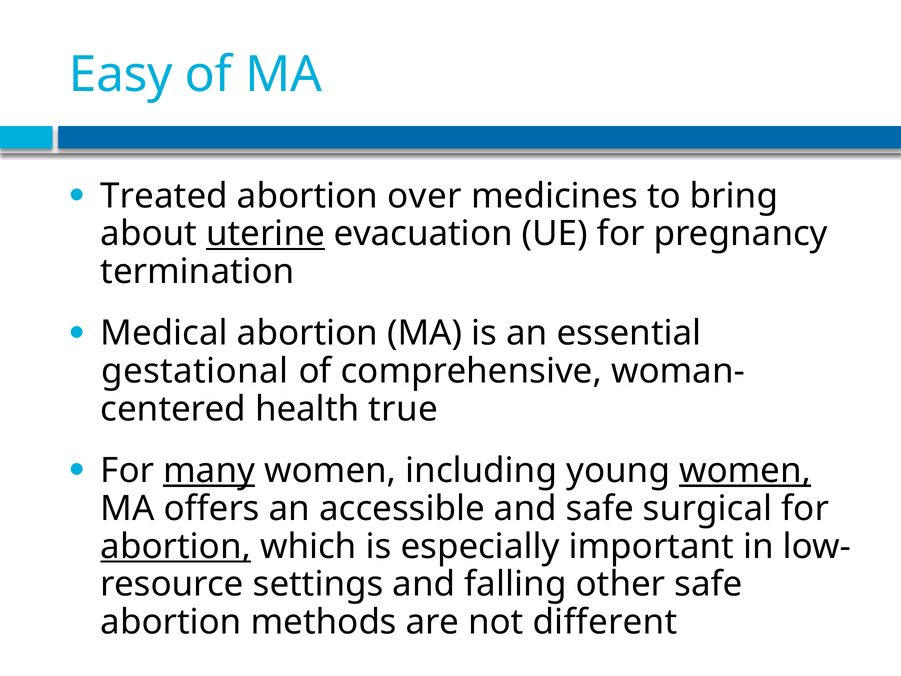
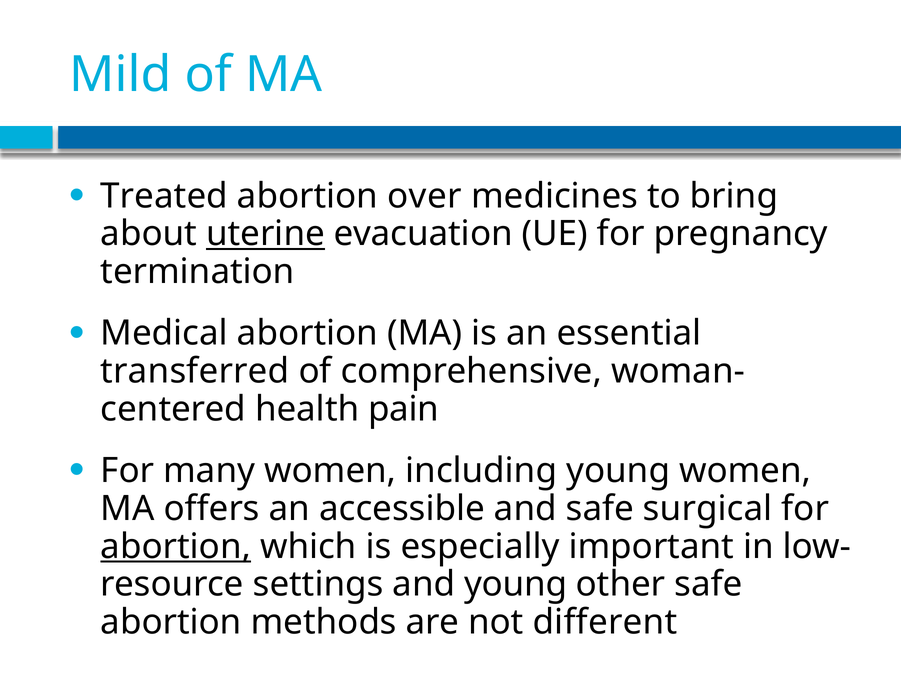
Easy: Easy -> Mild
gestational: gestational -> transferred
true: true -> pain
many underline: present -> none
women at (745, 471) underline: present -> none
and falling: falling -> young
